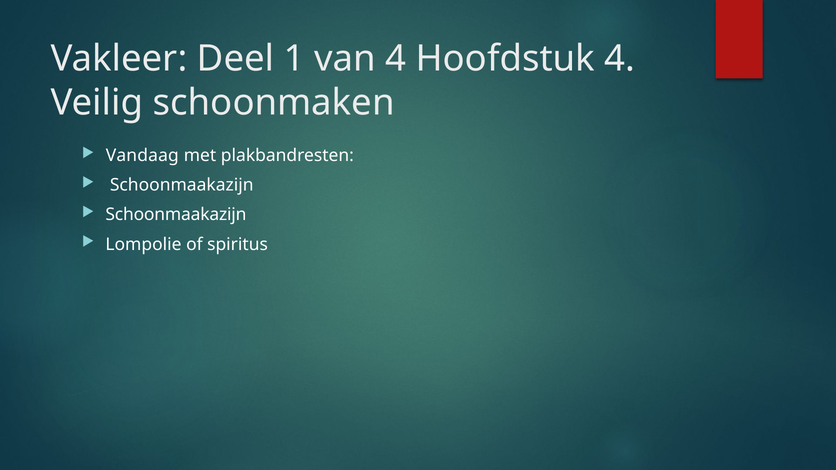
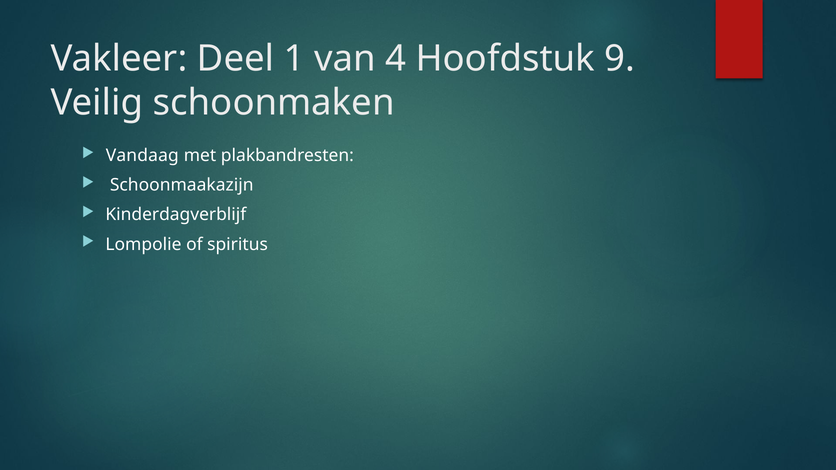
Hoofdstuk 4: 4 -> 9
Schoonmaakazijn at (176, 215): Schoonmaakazijn -> Kinderdagverblijf
